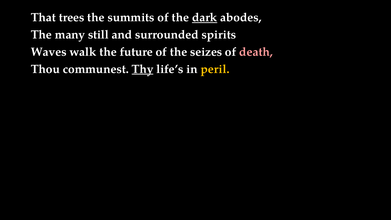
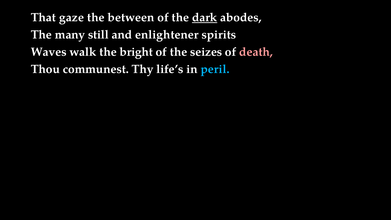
trees: trees -> gaze
summits: summits -> between
surrounded: surrounded -> enlightener
future: future -> bright
Thy underline: present -> none
peril colour: yellow -> light blue
